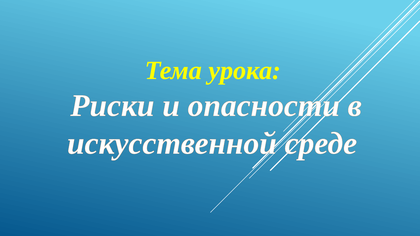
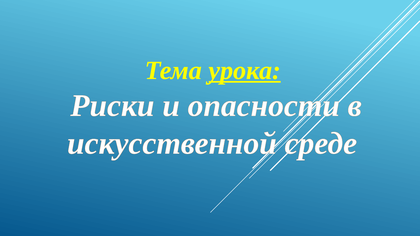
урока underline: none -> present
